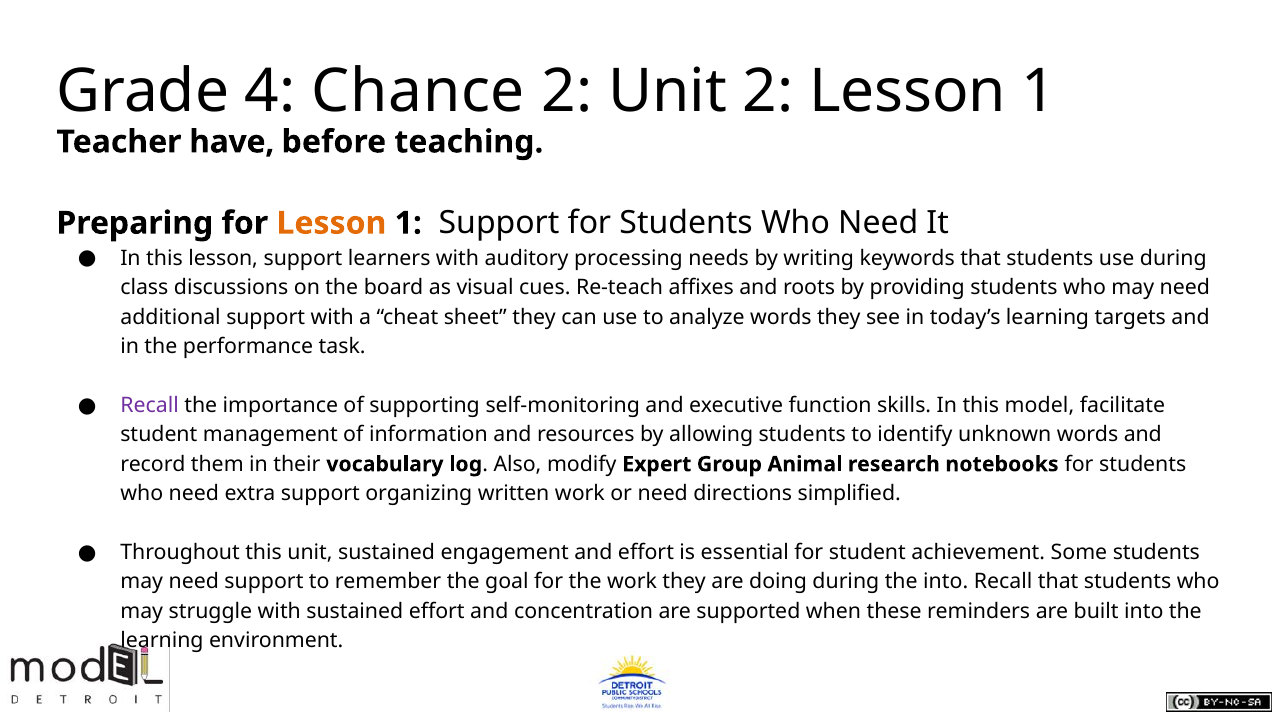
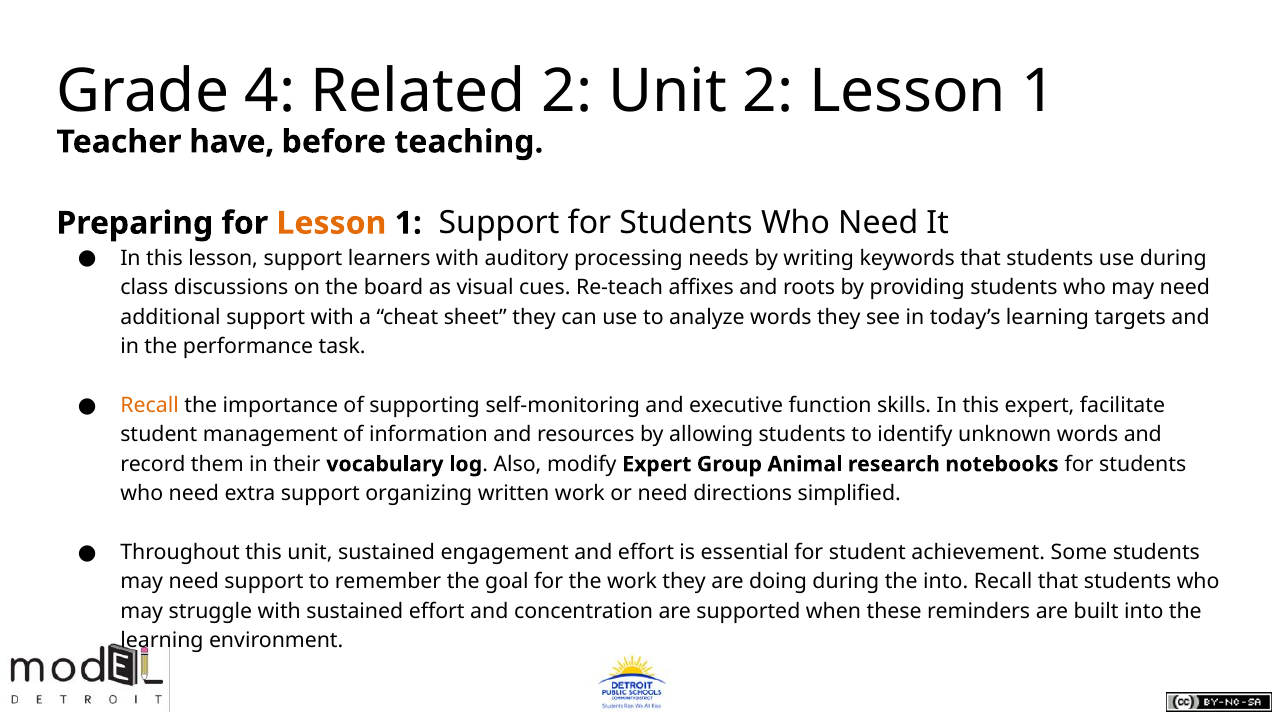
Chance: Chance -> Related
Recall at (150, 405) colour: purple -> orange
this model: model -> expert
